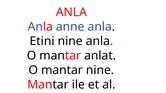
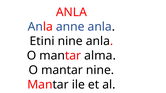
anlat: anlat -> alma
